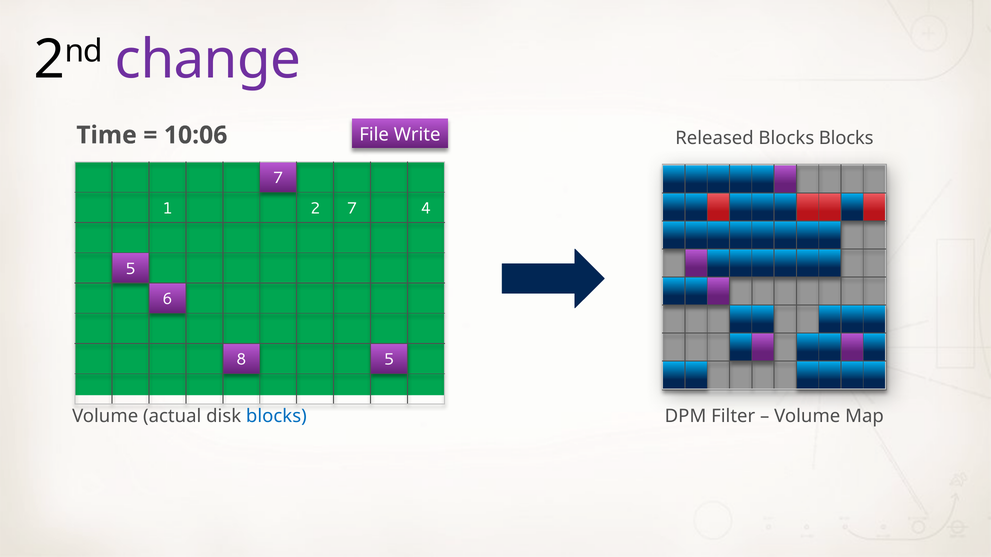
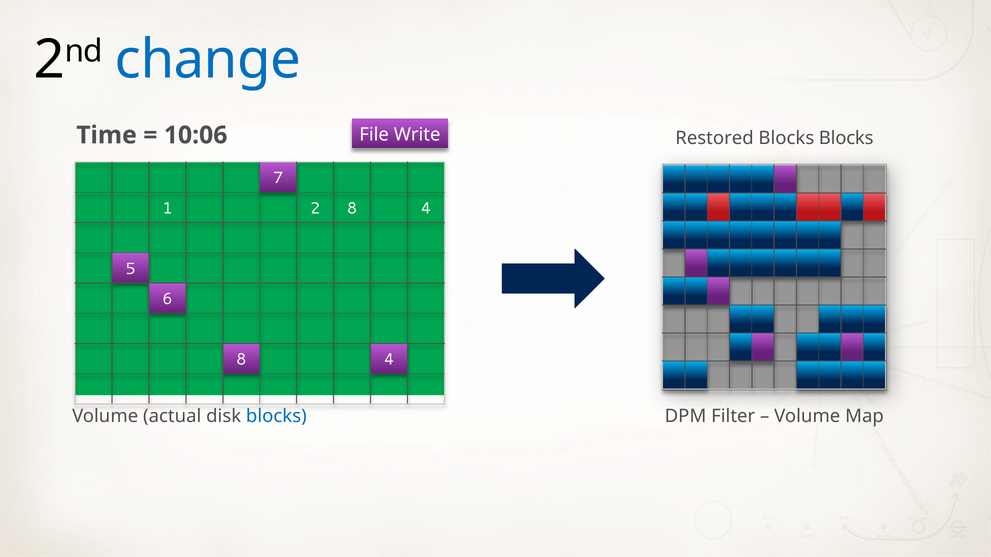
change colour: purple -> blue
Released: Released -> Restored
2 7: 7 -> 8
5 at (389, 360): 5 -> 4
